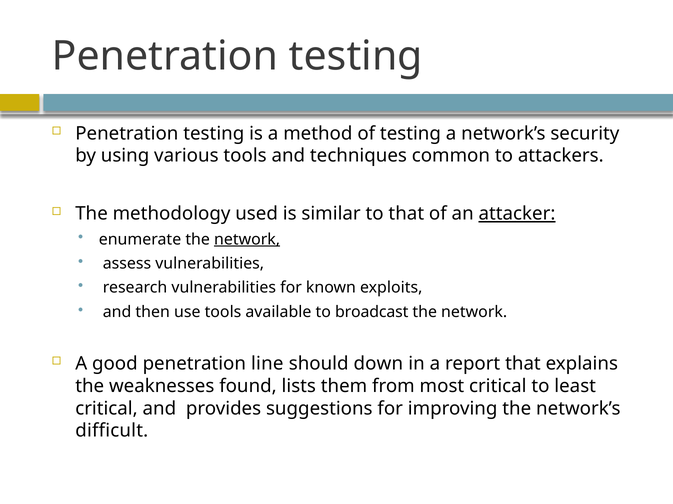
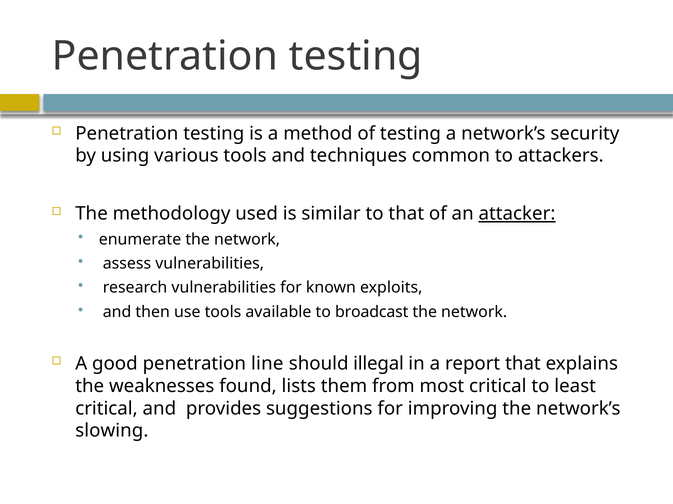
network at (247, 240) underline: present -> none
down: down -> illegal
difficult: difficult -> slowing
